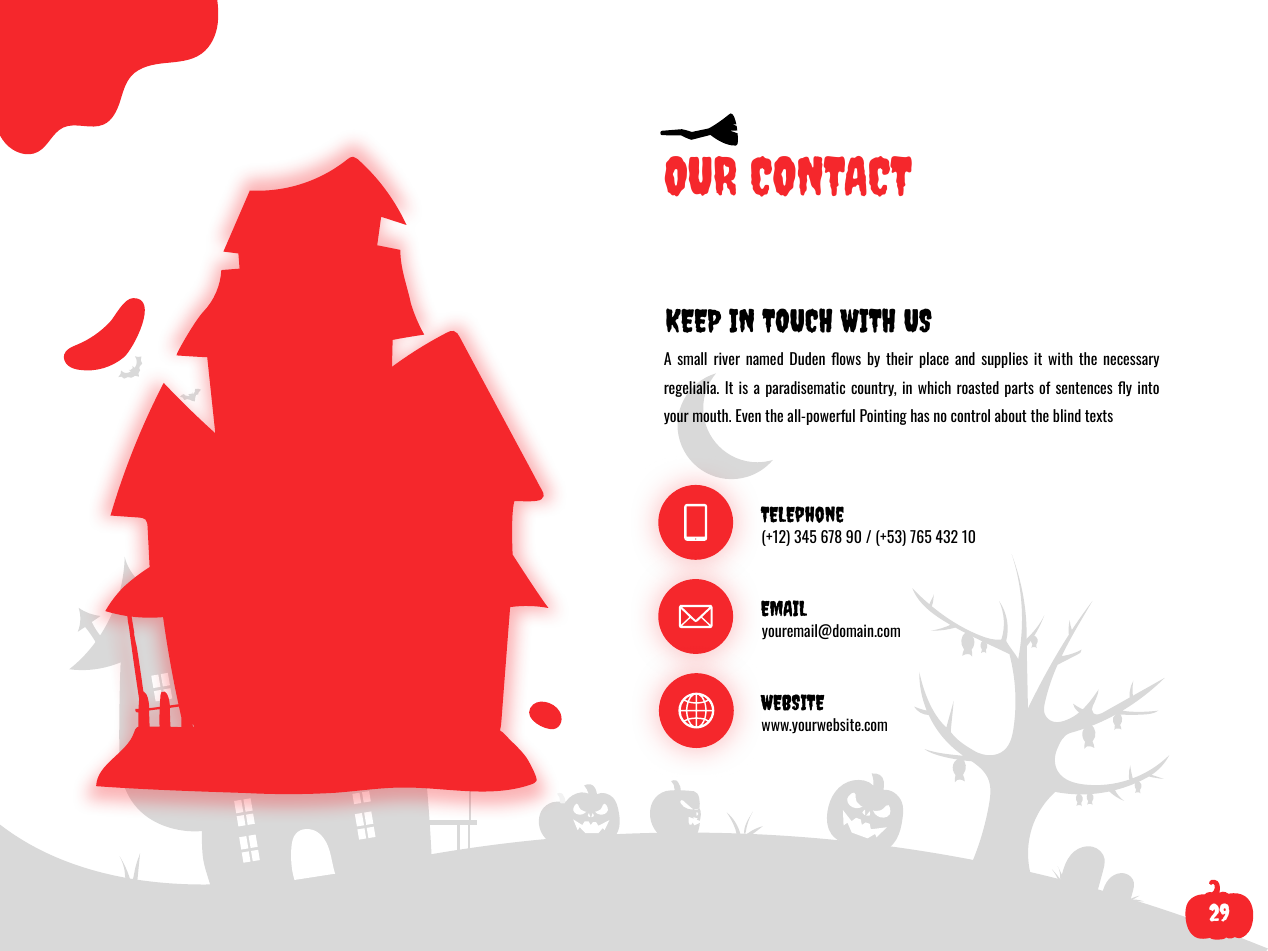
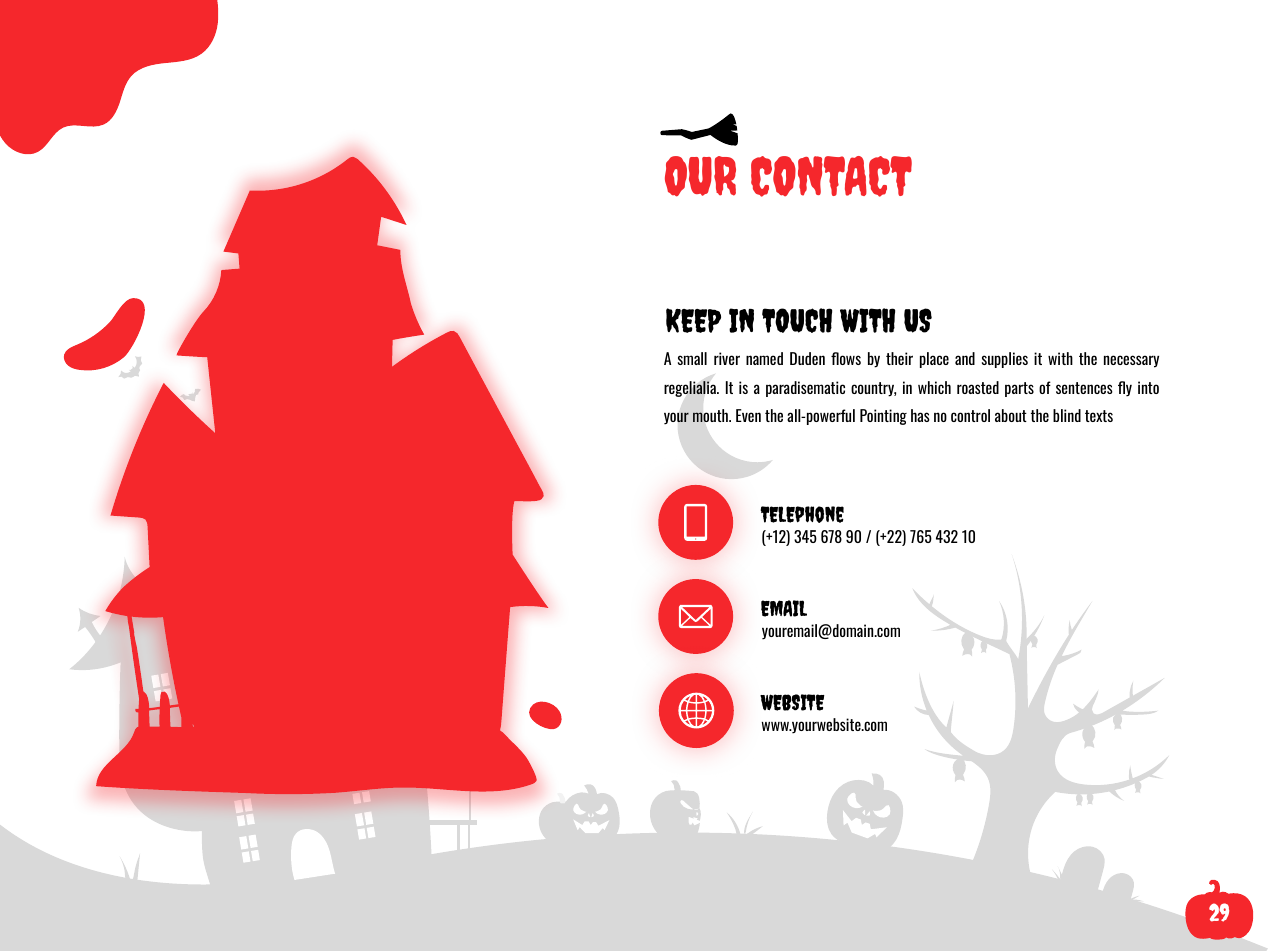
+53: +53 -> +22
